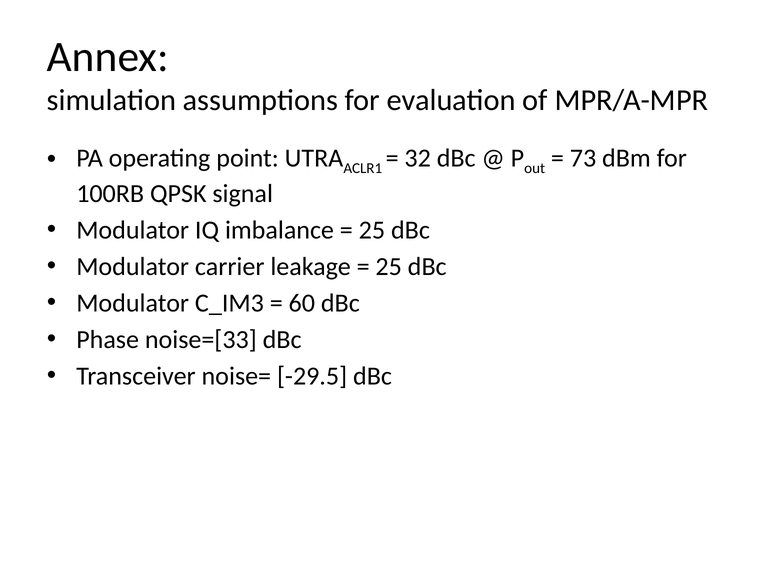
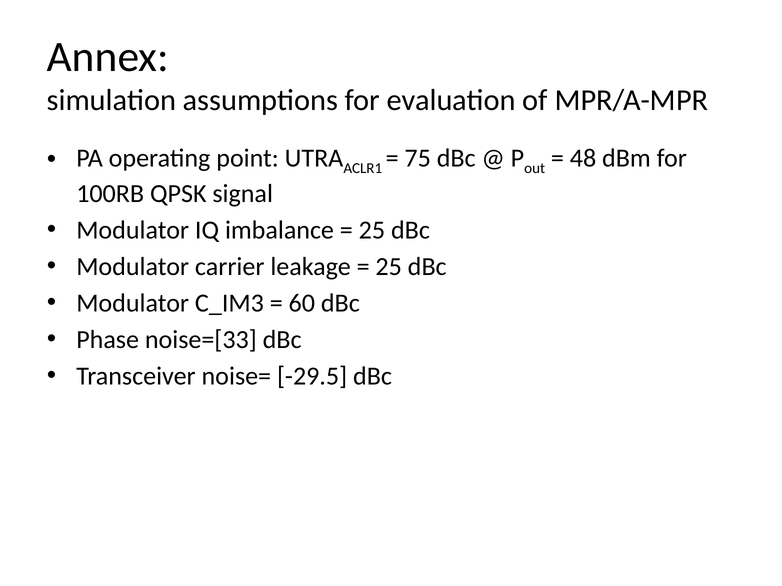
32: 32 -> 75
73: 73 -> 48
